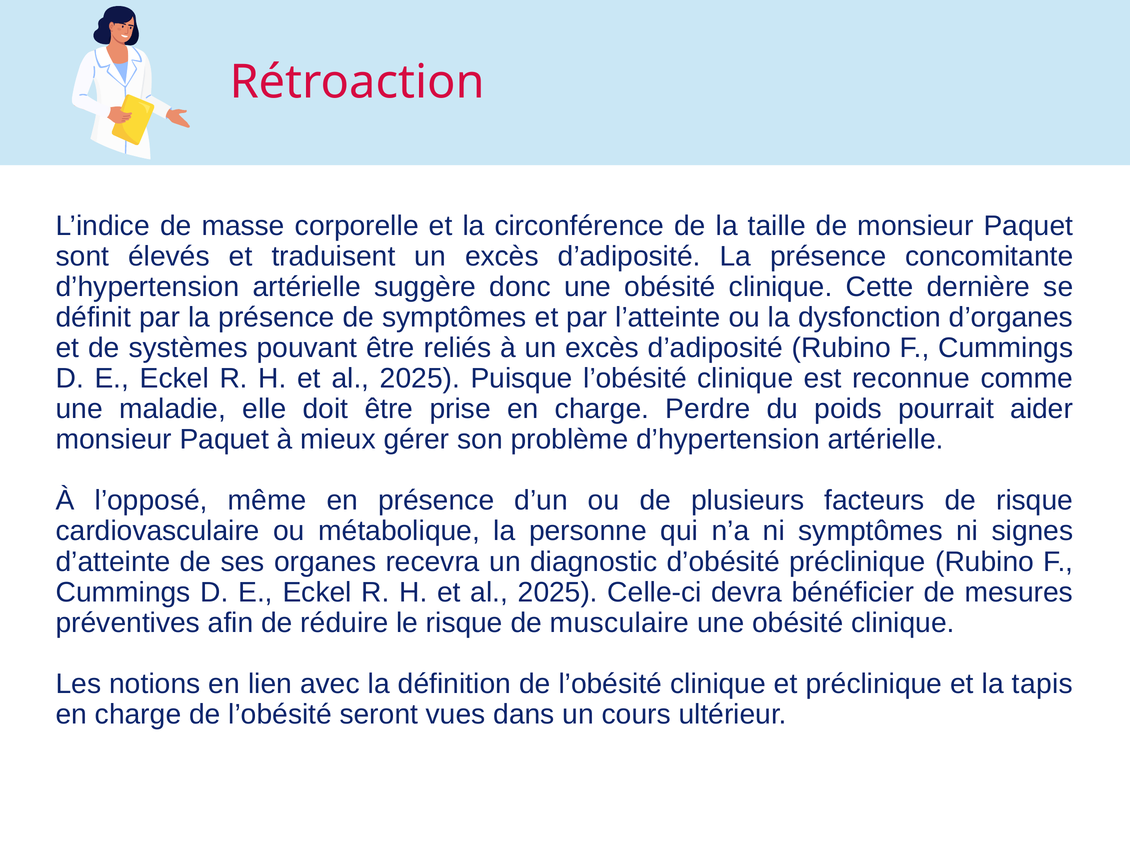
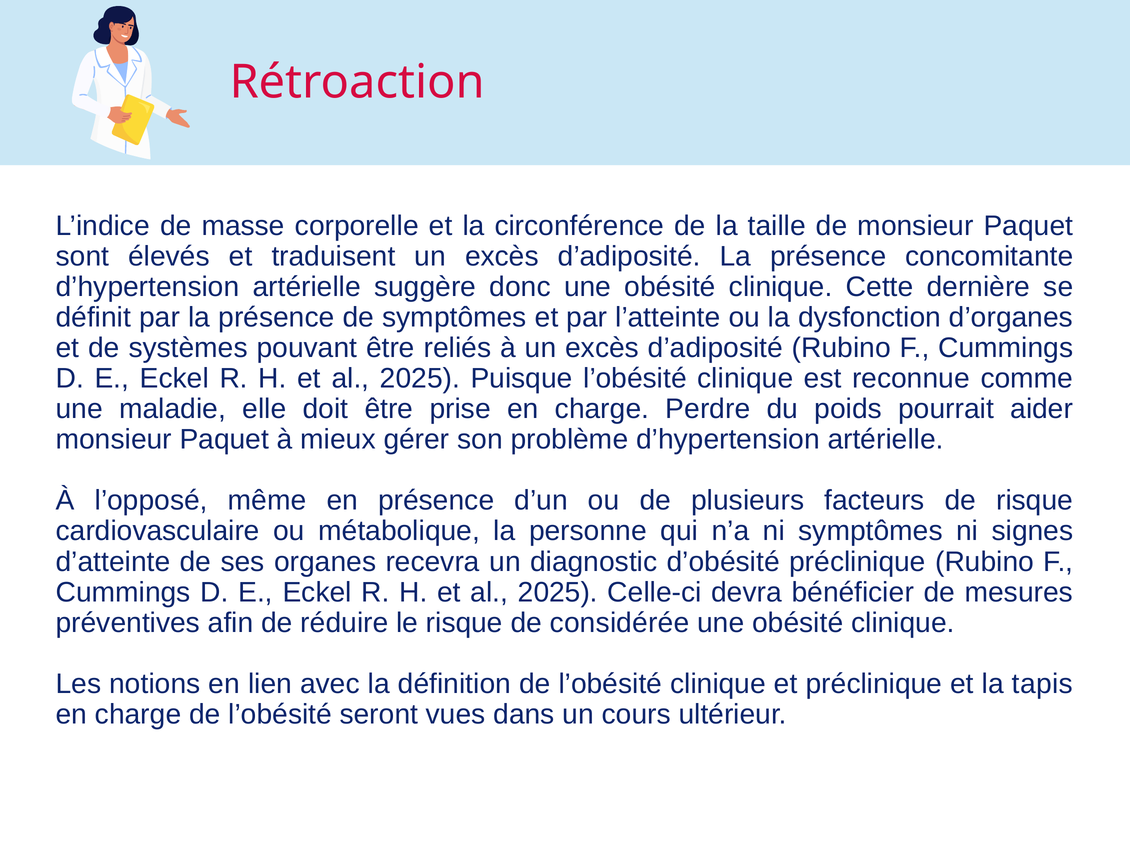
musculaire: musculaire -> considérée
